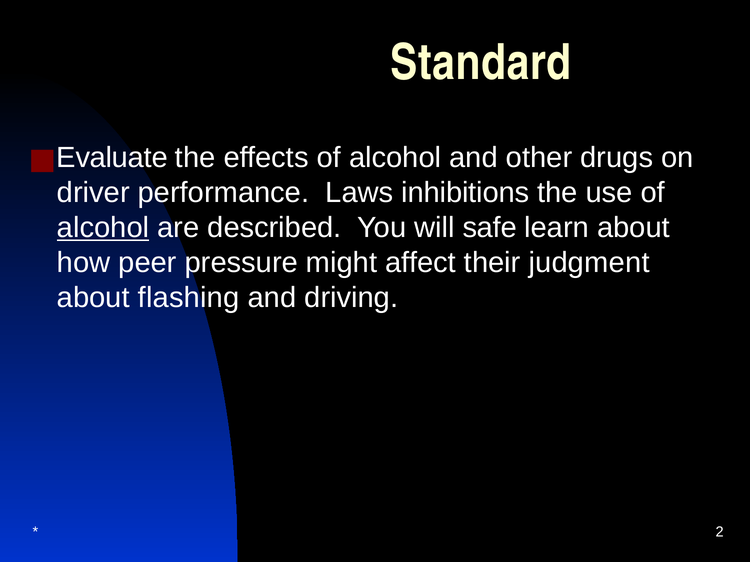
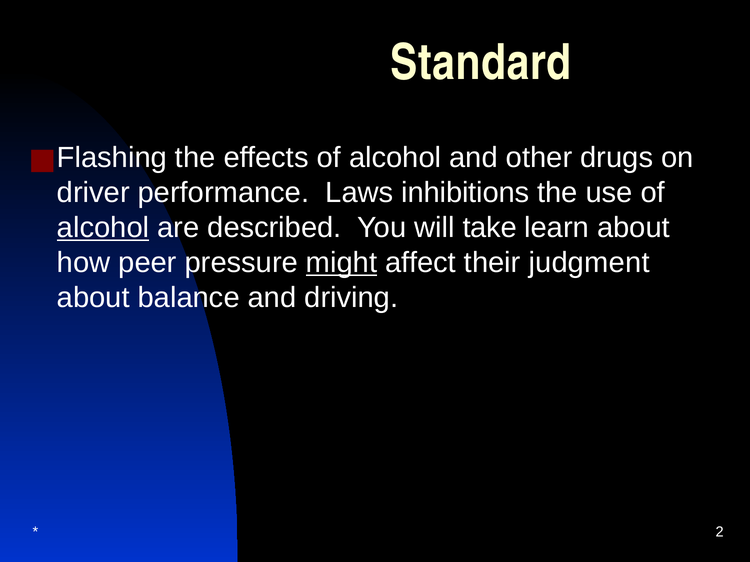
Evaluate: Evaluate -> Flashing
safe: safe -> take
might underline: none -> present
flashing: flashing -> balance
